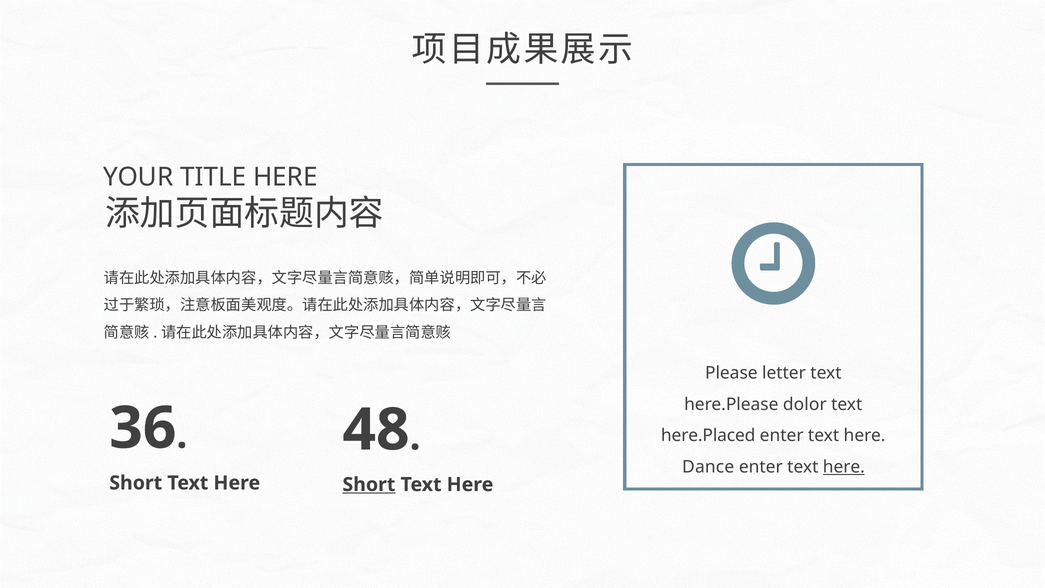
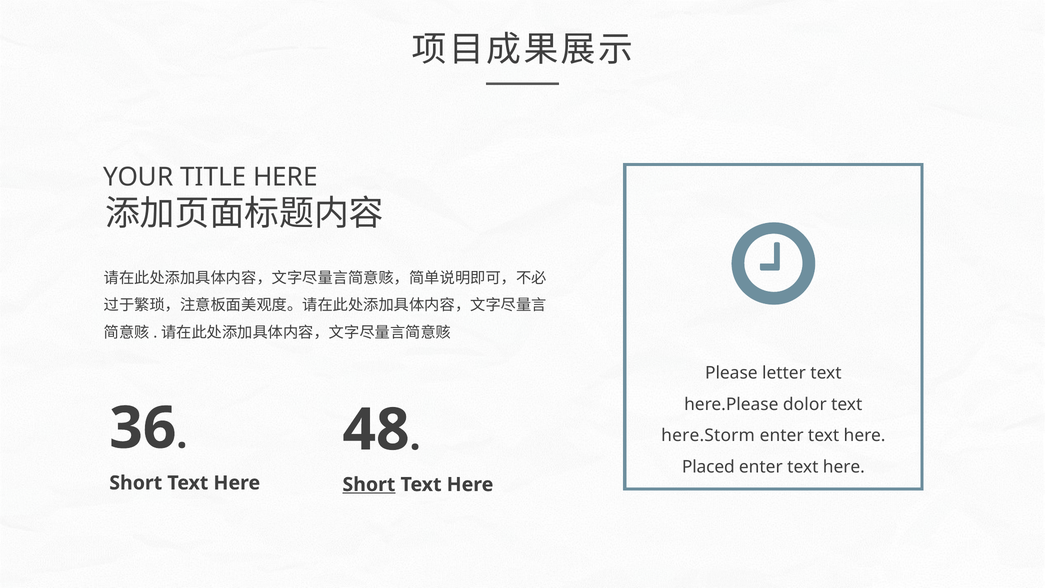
here.Placed: here.Placed -> here.Storm
Dance: Dance -> Placed
here at (844, 467) underline: present -> none
